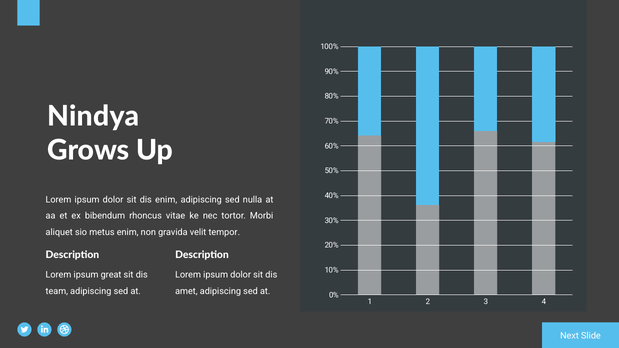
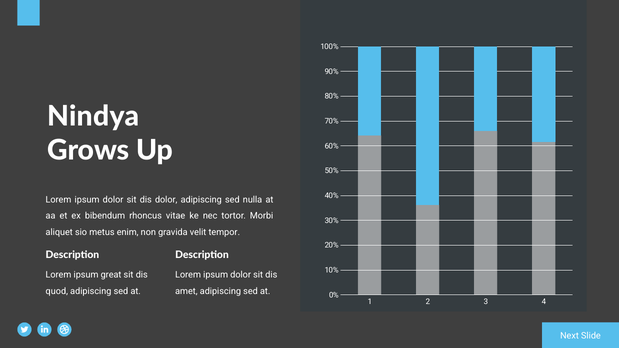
dis enim: enim -> dolor
team: team -> quod
